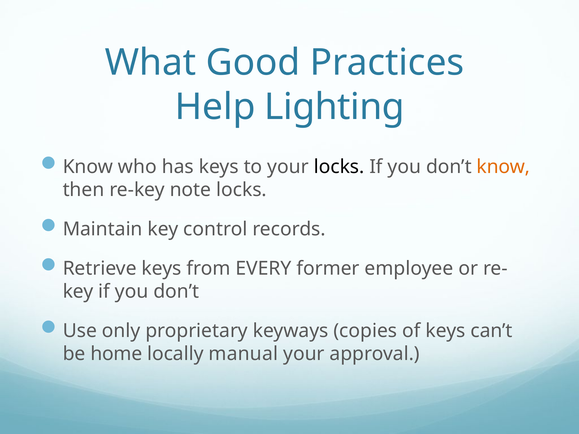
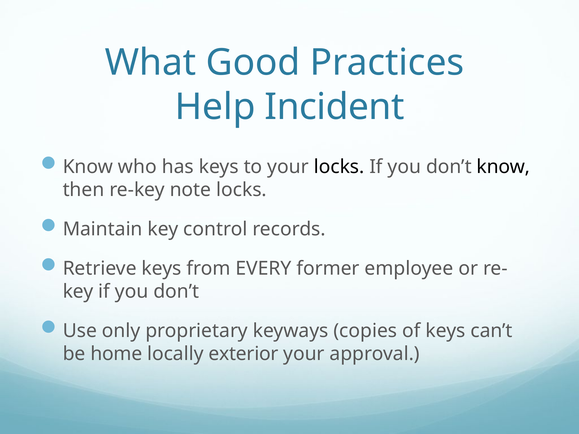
Lighting: Lighting -> Incident
know at (503, 167) colour: orange -> black
manual: manual -> exterior
